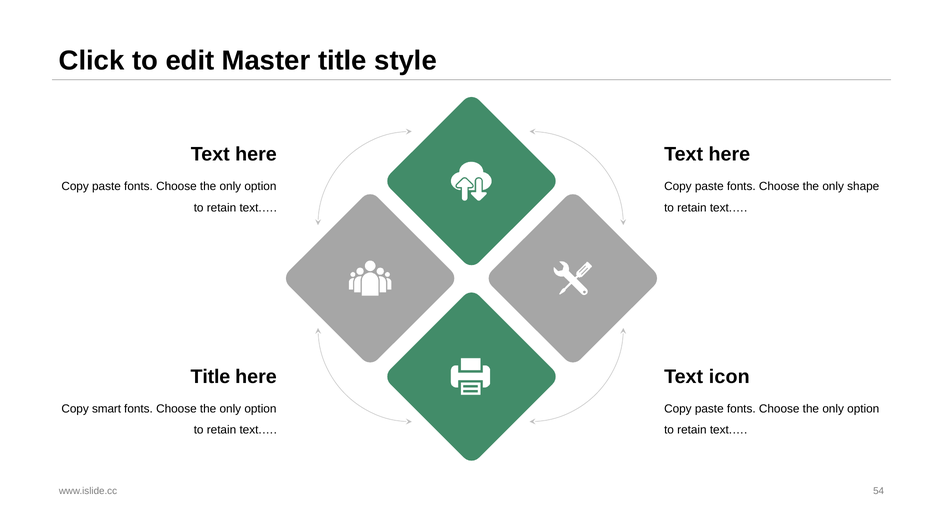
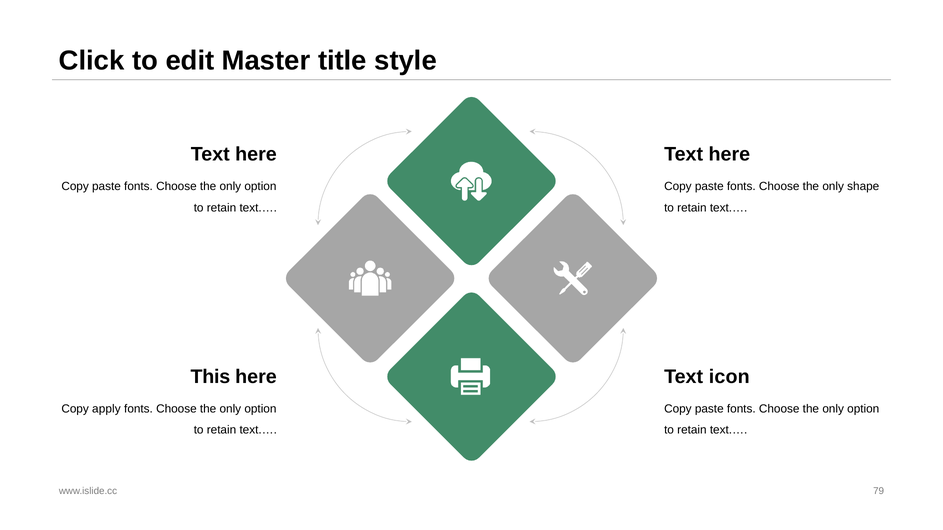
Title at (210, 377): Title -> This
smart: smart -> apply
54: 54 -> 79
